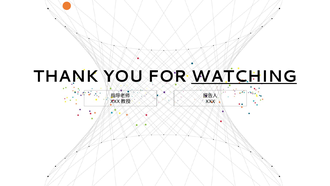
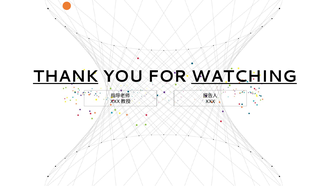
THANK underline: none -> present
